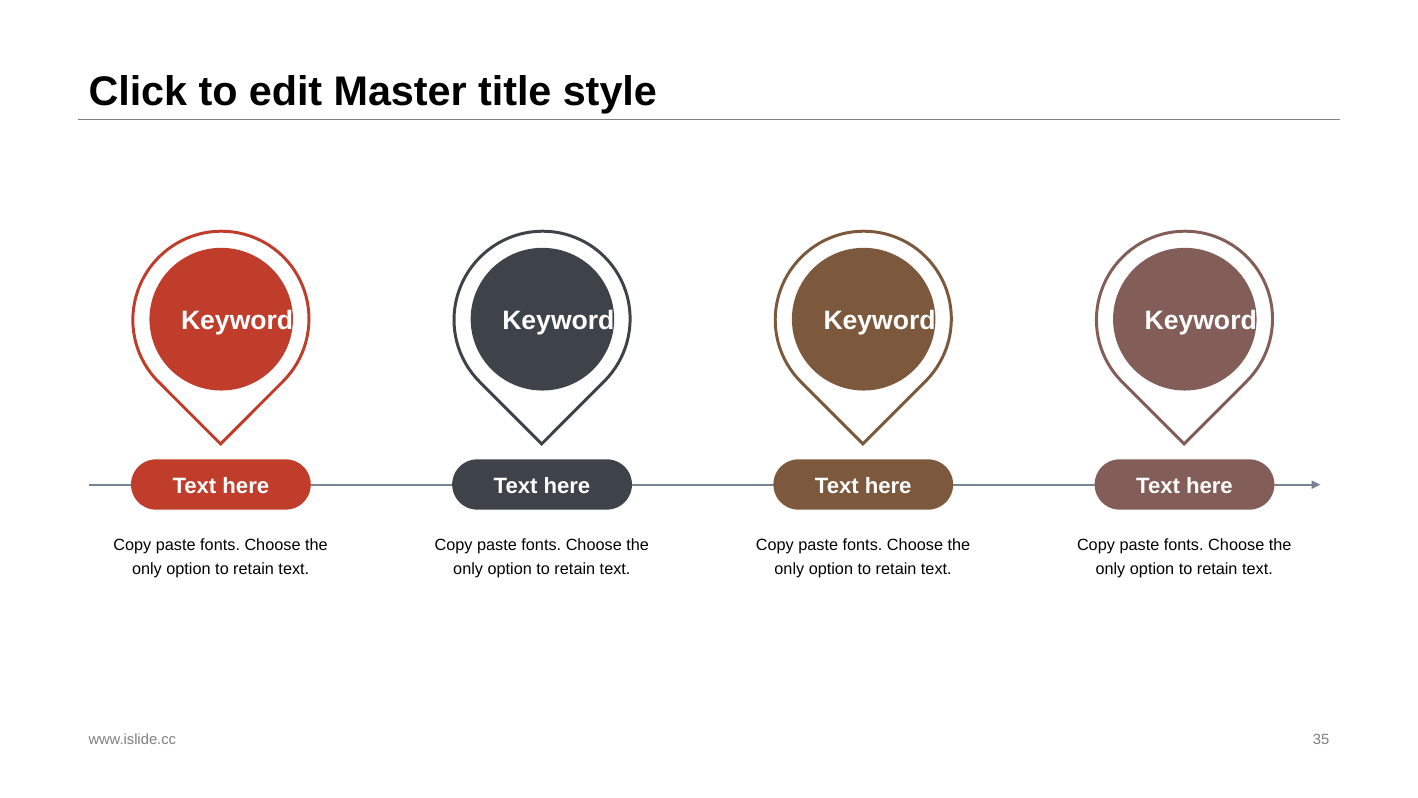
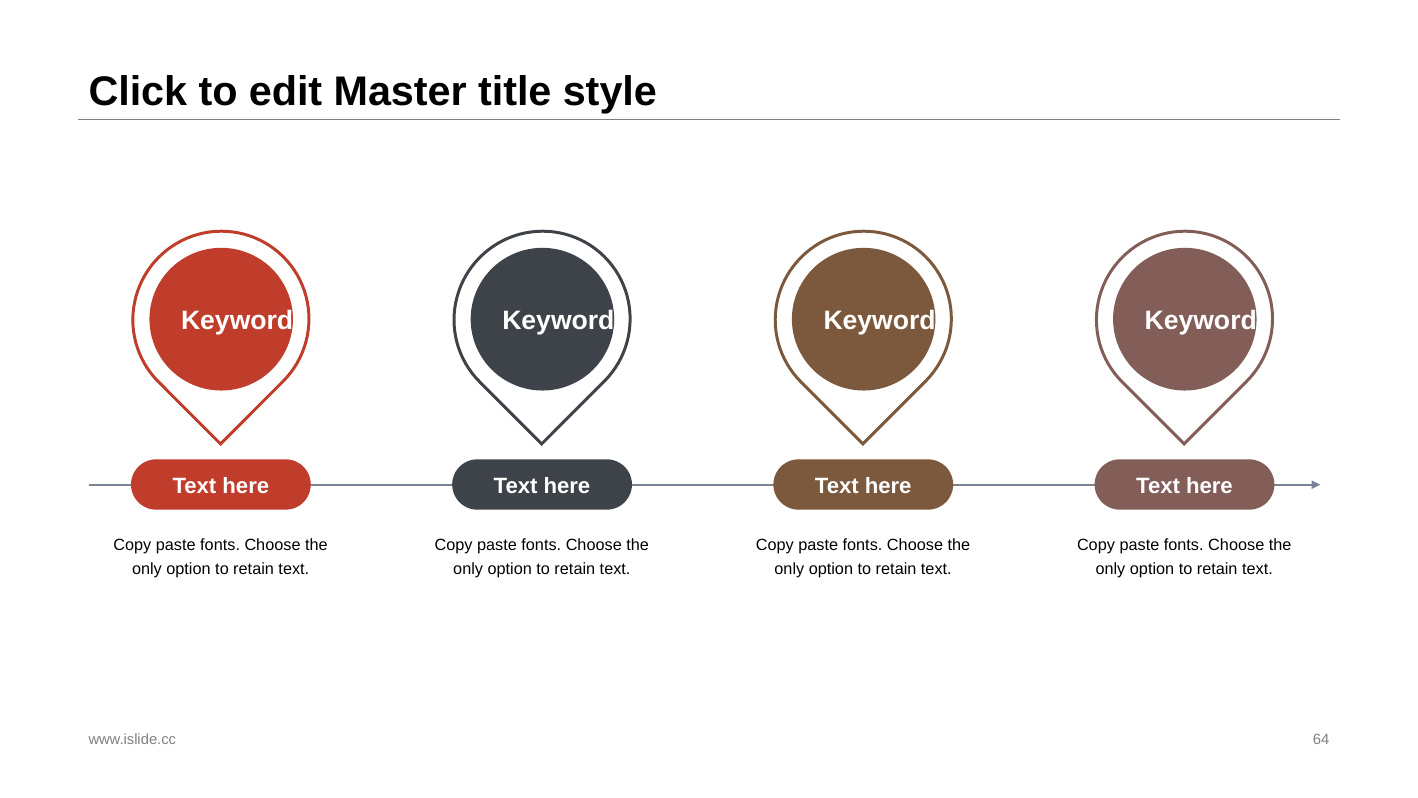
35: 35 -> 64
